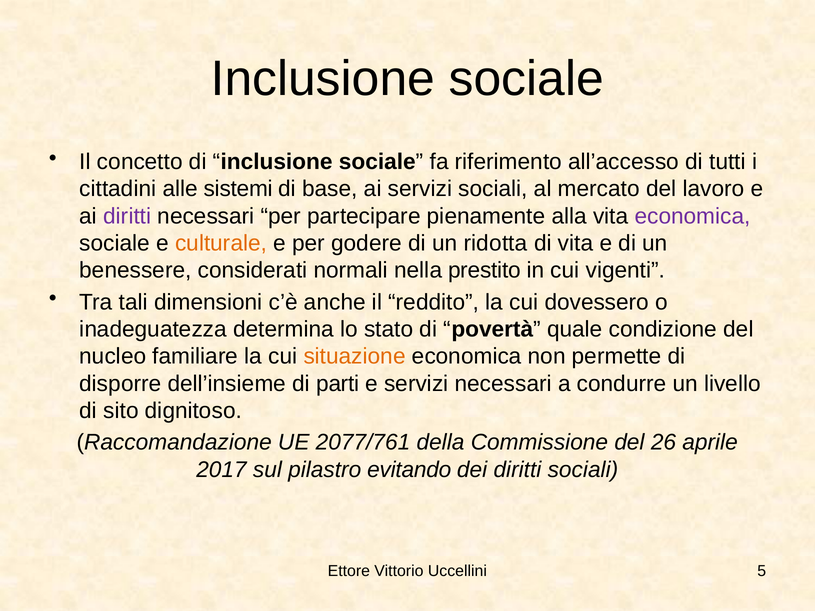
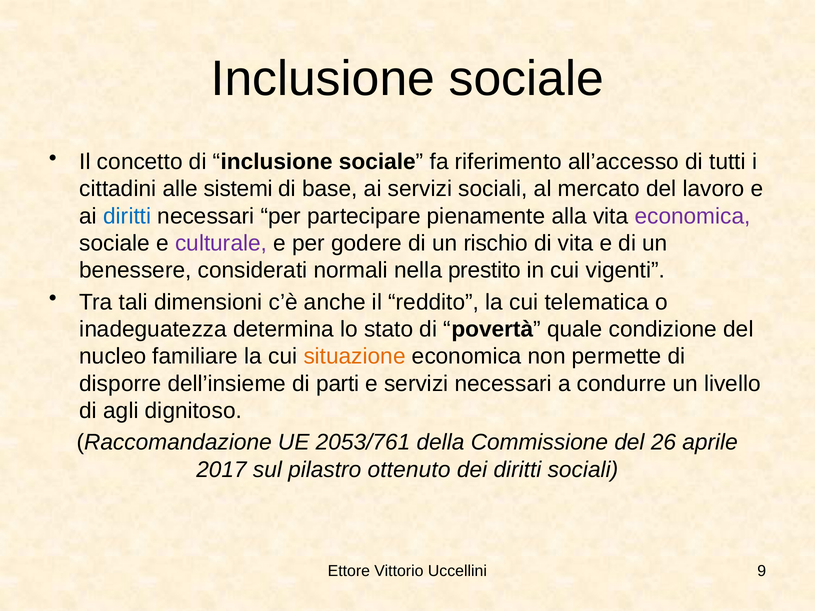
diritti at (127, 216) colour: purple -> blue
culturale colour: orange -> purple
ridotta: ridotta -> rischio
dovessero: dovessero -> telematica
sito: sito -> agli
2077/761: 2077/761 -> 2053/761
evitando: evitando -> ottenuto
5: 5 -> 9
